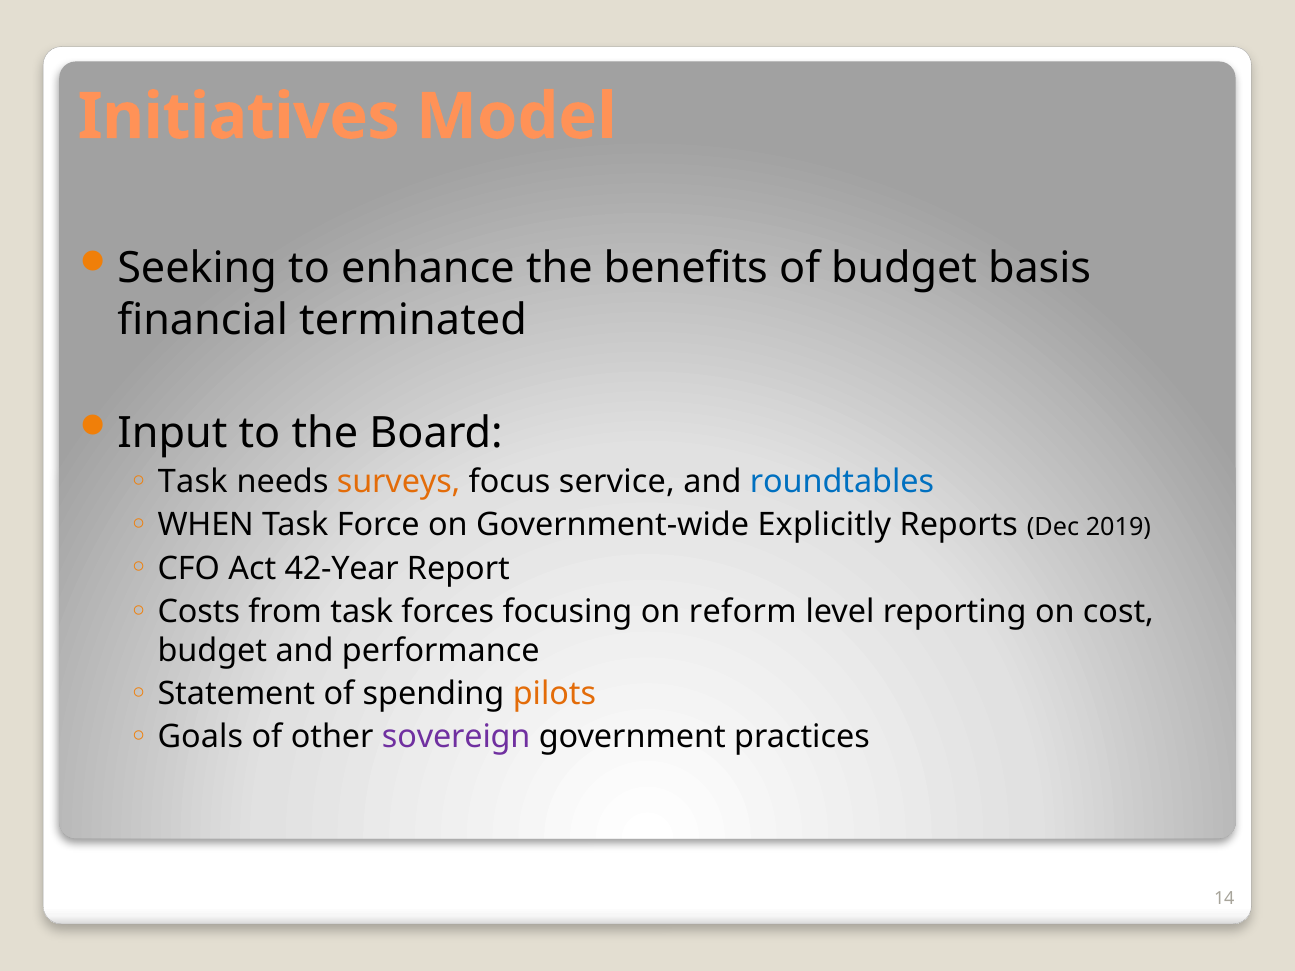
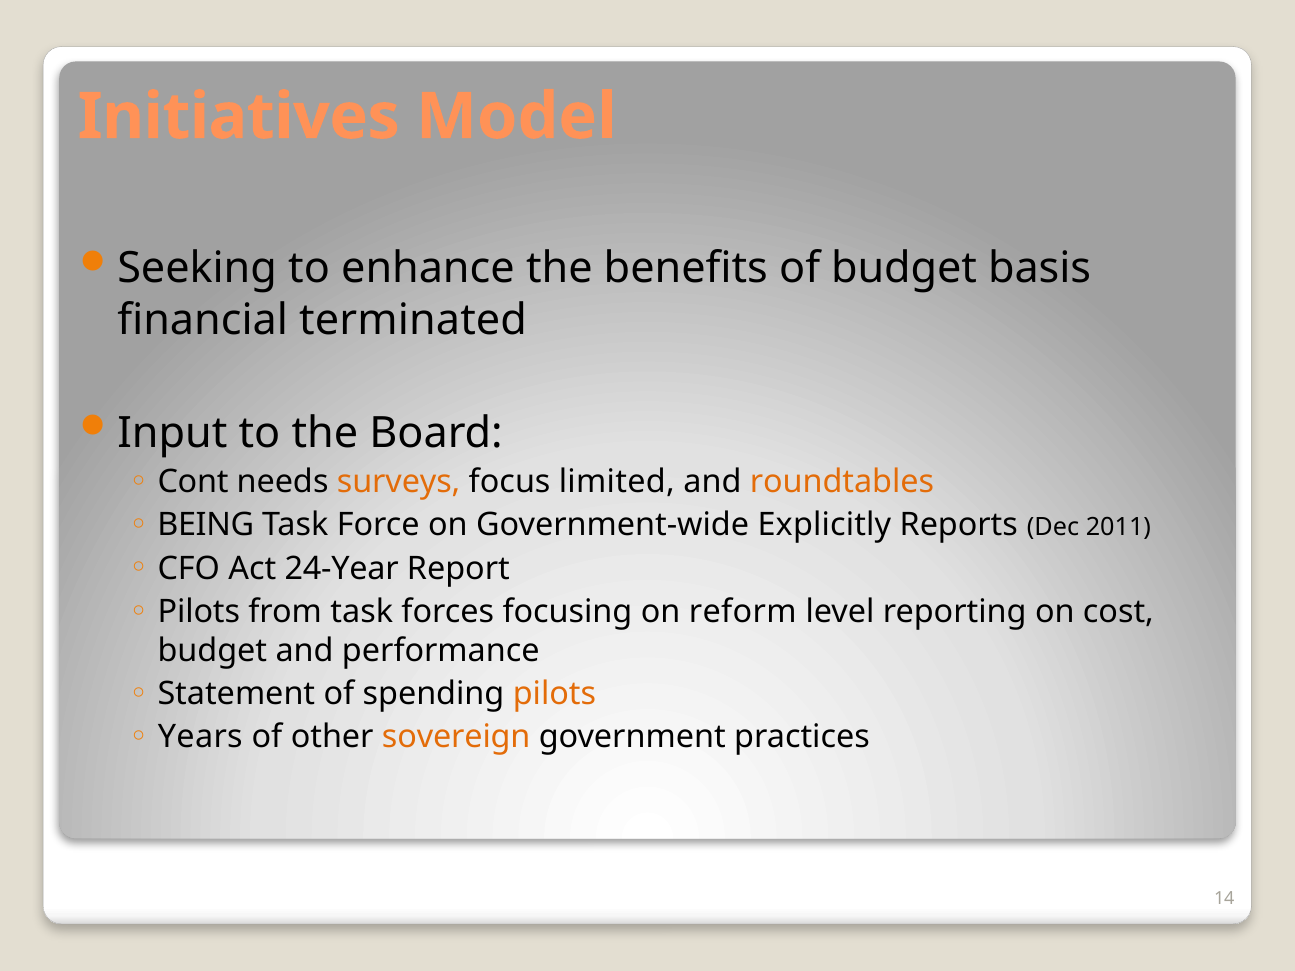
Task at (193, 482): Task -> Cont
service: service -> limited
roundtables colour: blue -> orange
WHEN: WHEN -> BEING
2019: 2019 -> 2011
42-Year: 42-Year -> 24-Year
Costs at (199, 612): Costs -> Pilots
Goals: Goals -> Years
sovereign colour: purple -> orange
